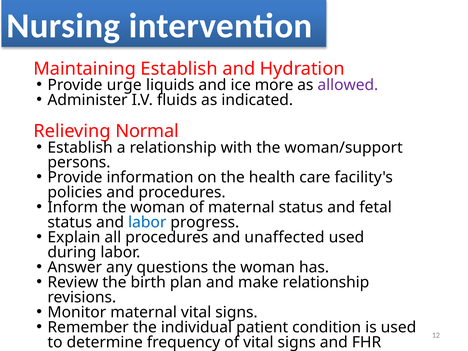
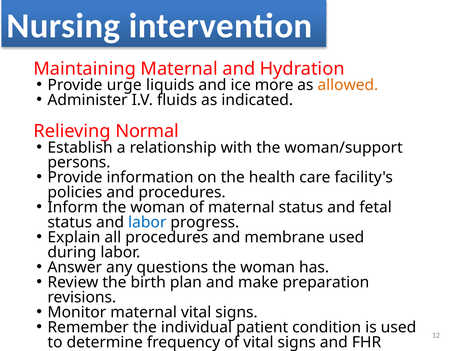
Maintaining Establish: Establish -> Maternal
allowed colour: purple -> orange
unaffected: unaffected -> membrane
make relationship: relationship -> preparation
